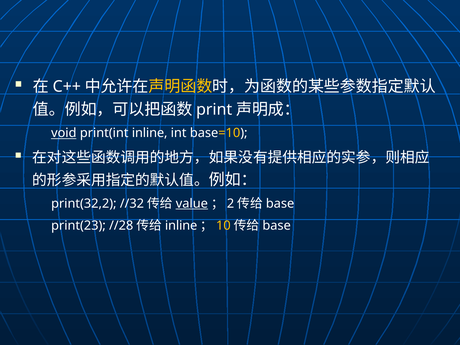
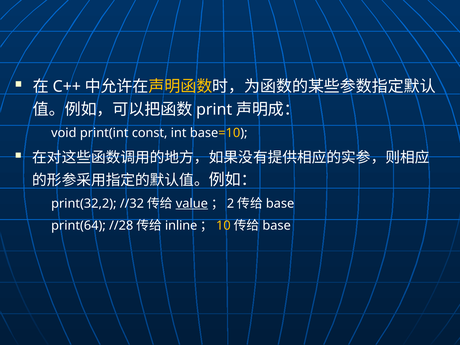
void underline: present -> none
print(int inline: inline -> const
print(23: print(23 -> print(64
